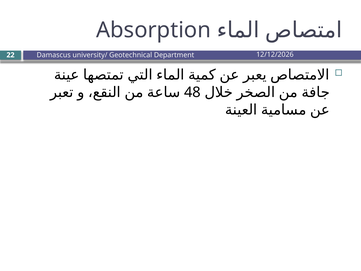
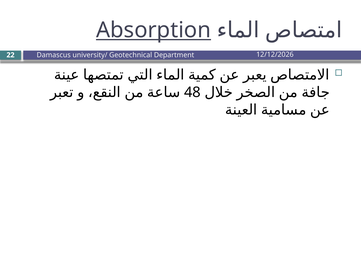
Absorption underline: none -> present
